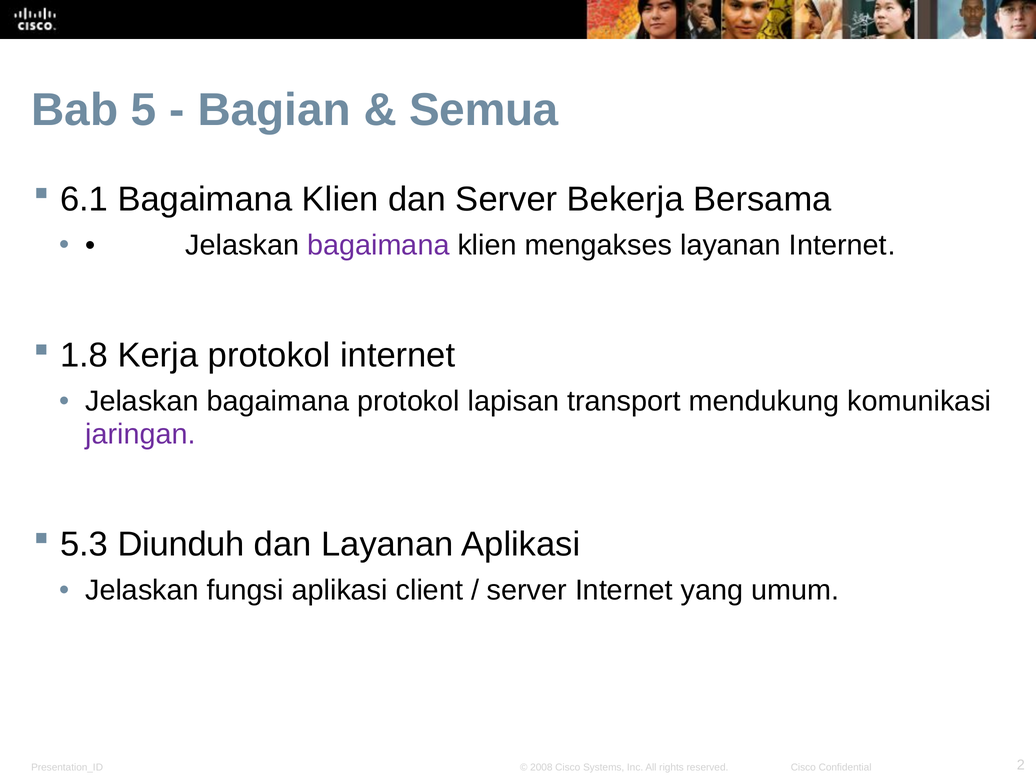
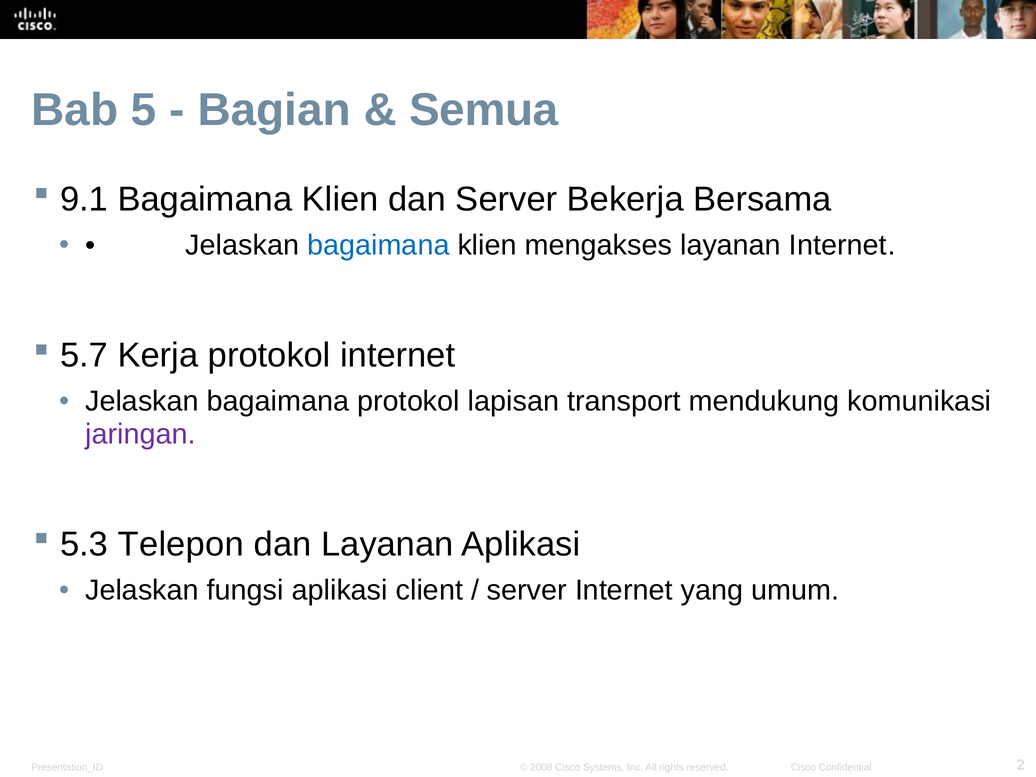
6.1: 6.1 -> 9.1
bagaimana at (378, 245) colour: purple -> blue
1.8: 1.8 -> 5.7
Diunduh: Diunduh -> Telepon
